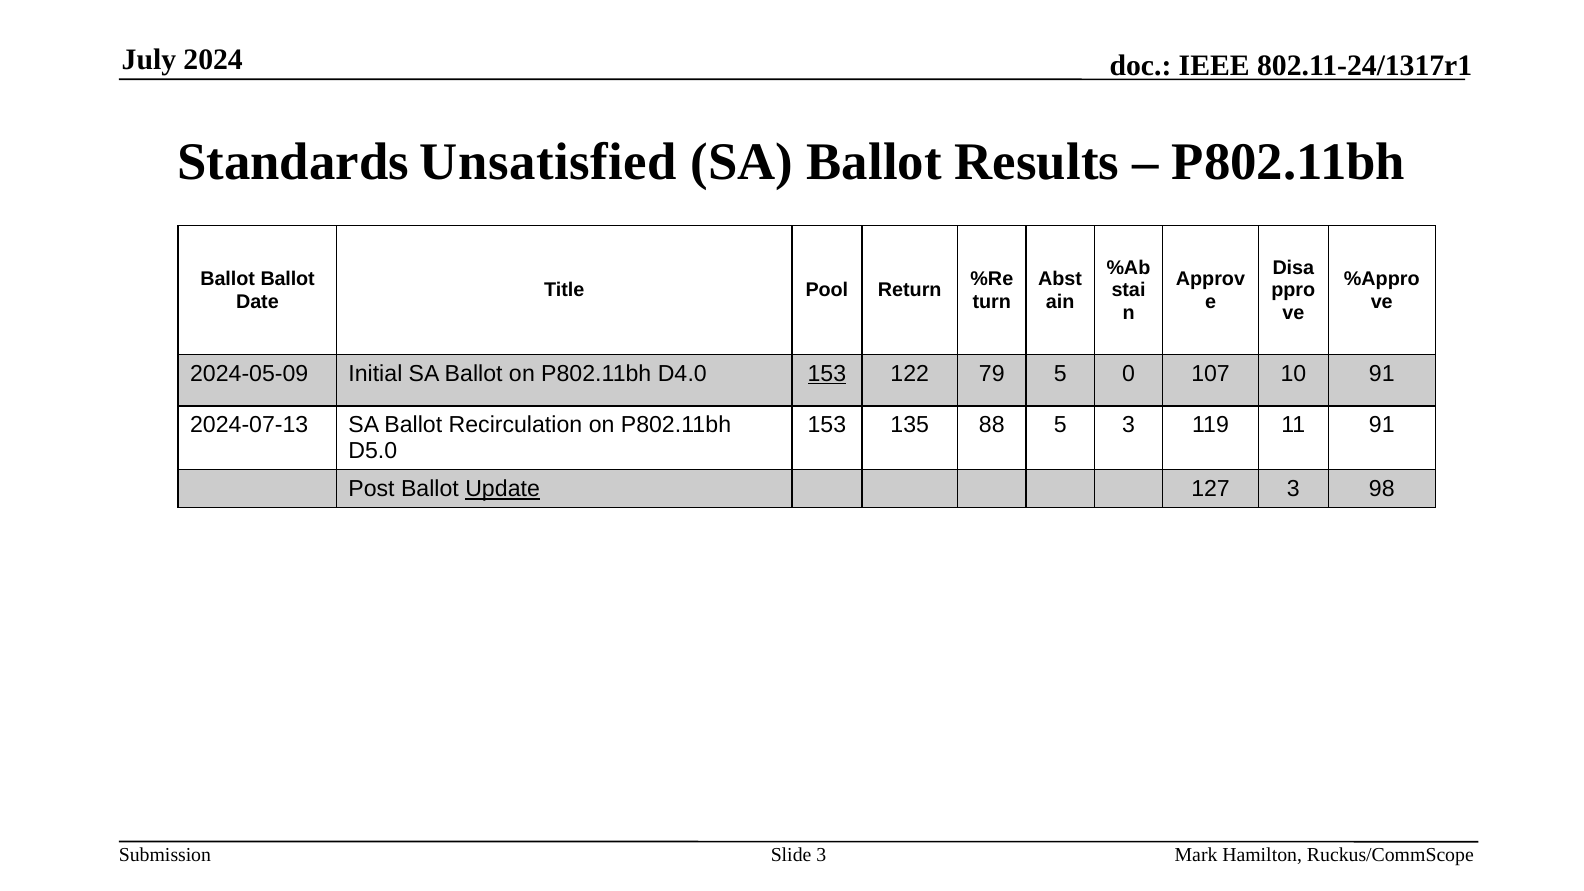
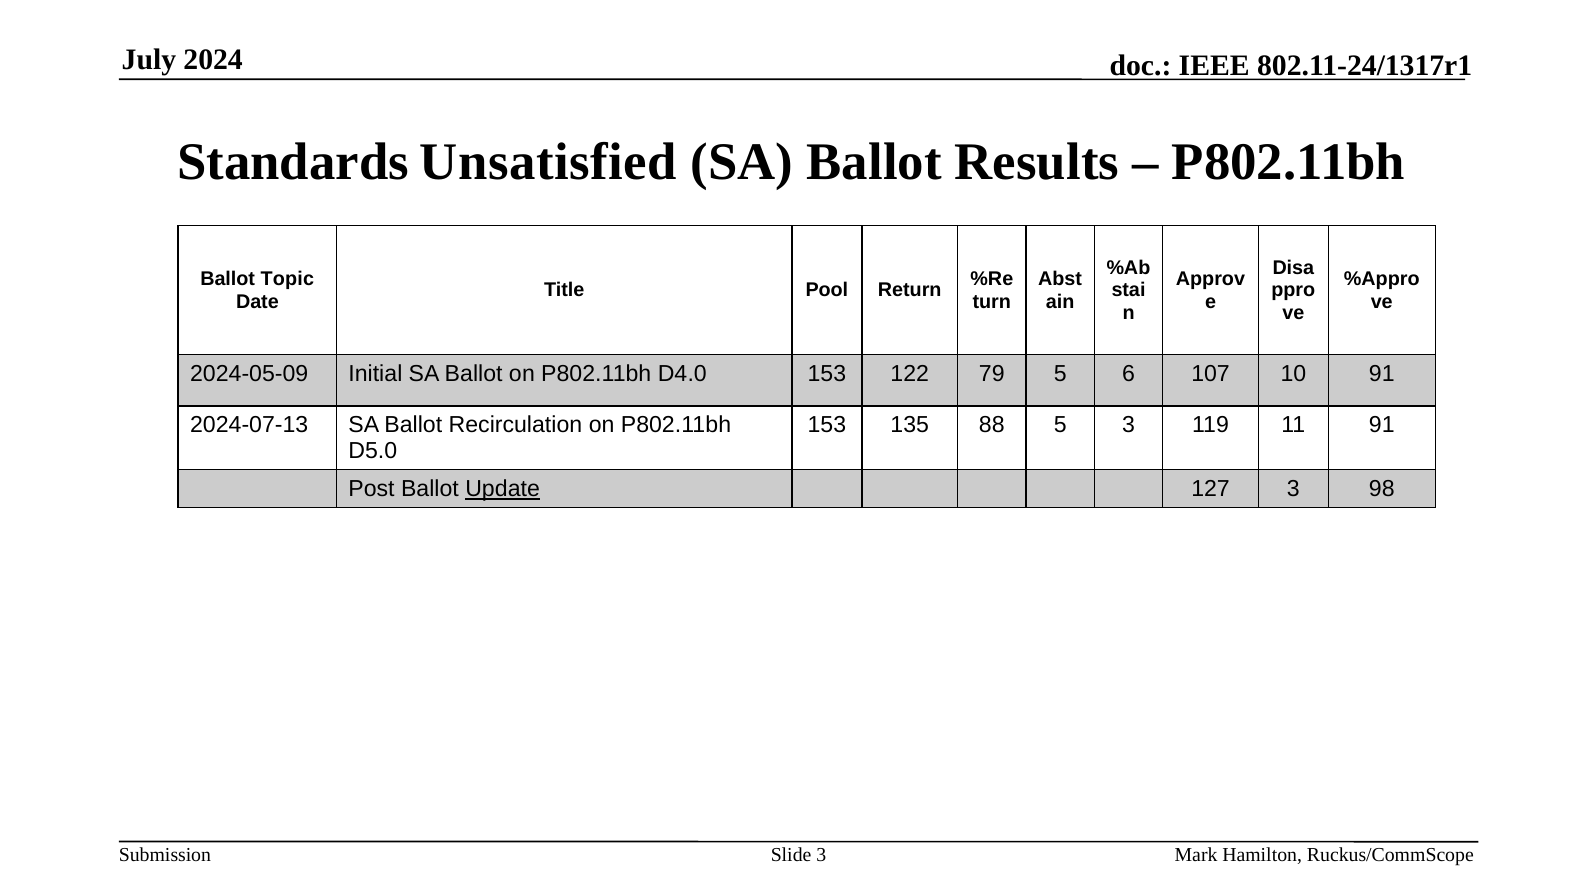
Ballot Ballot: Ballot -> Topic
153 at (827, 374) underline: present -> none
0: 0 -> 6
